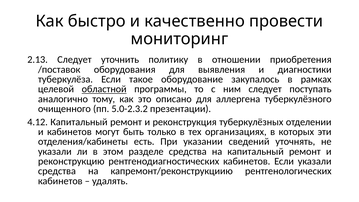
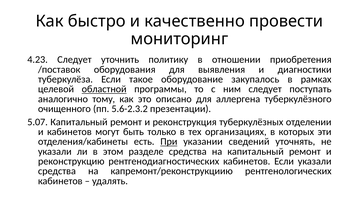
2.13: 2.13 -> 4.23
5.0-2.3.2: 5.0-2.3.2 -> 5.6-2.3.2
4.12: 4.12 -> 5.07
При underline: none -> present
